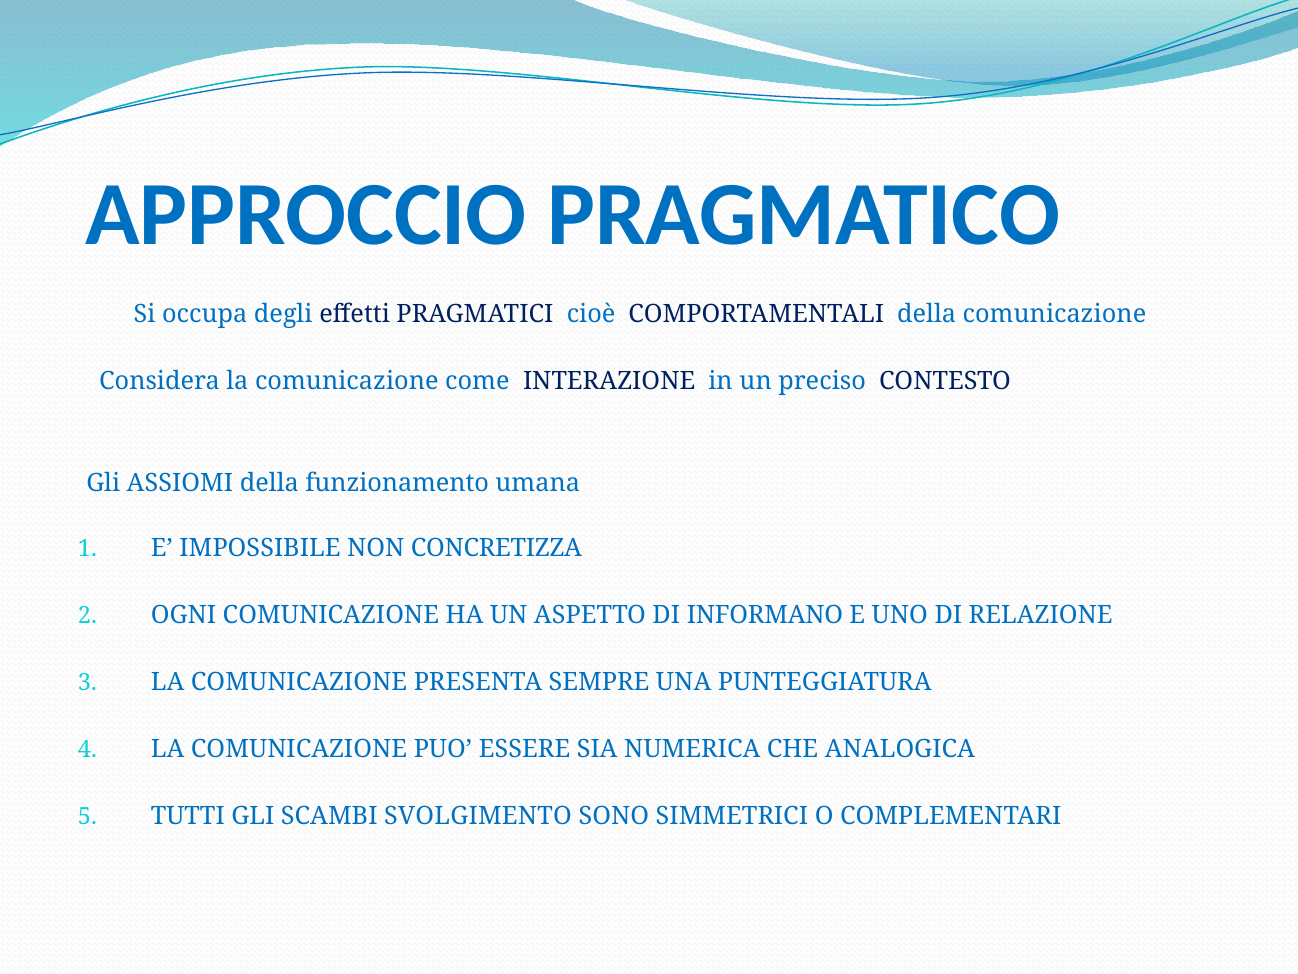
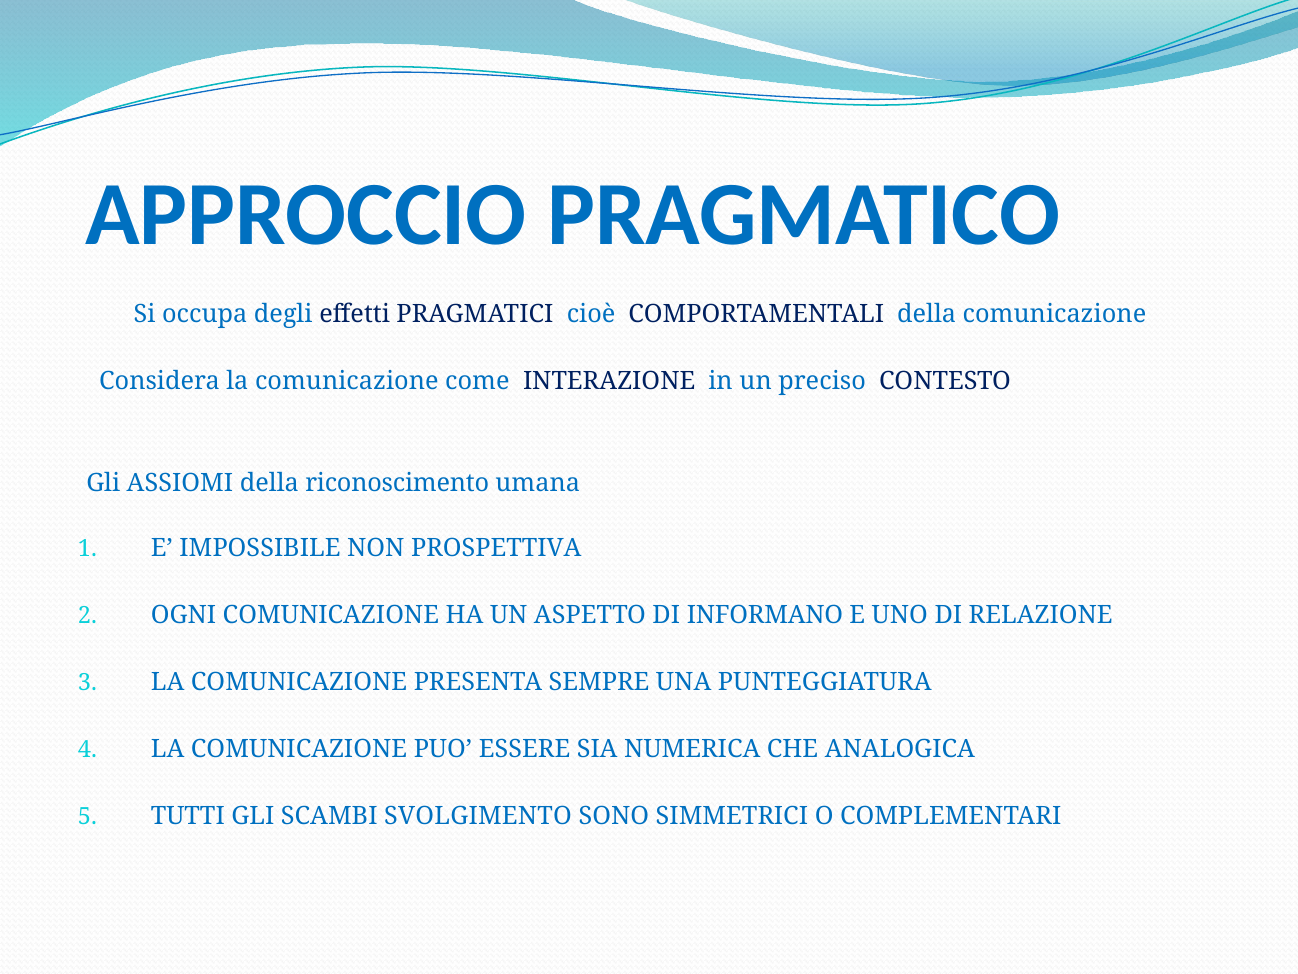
funzionamento: funzionamento -> riconoscimento
CONCRETIZZA: CONCRETIZZA -> PROSPETTIVA
